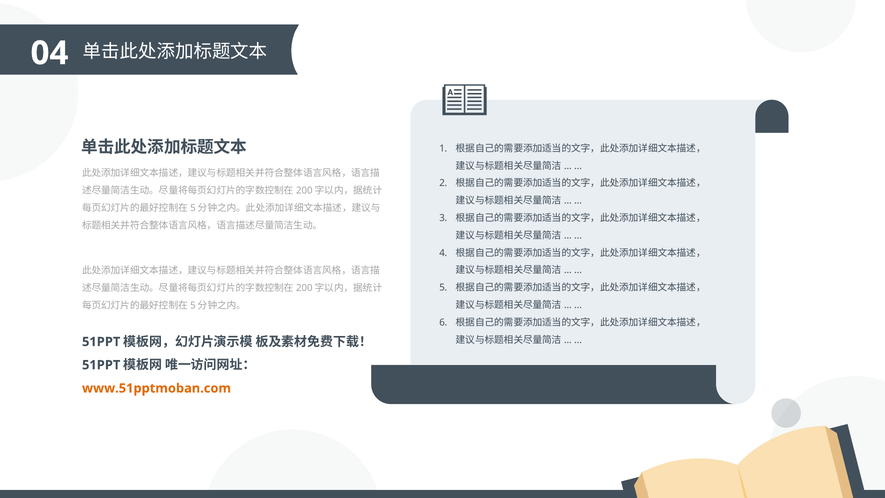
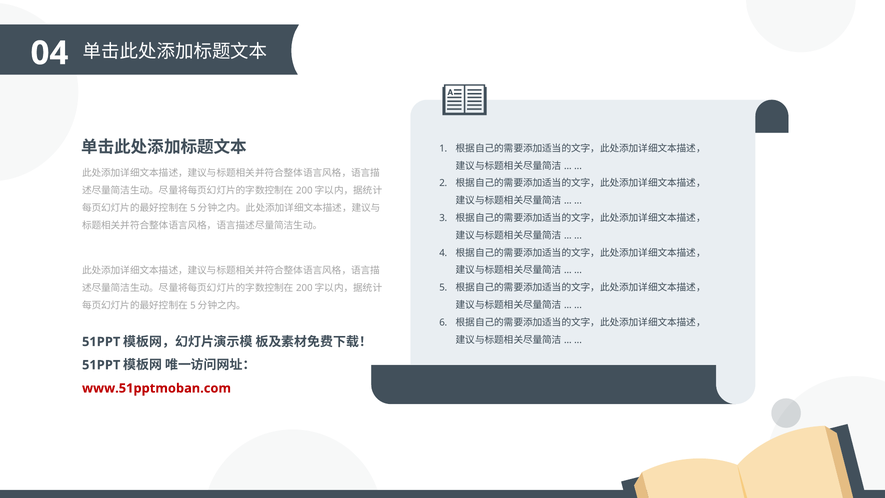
www.51pptmoban.com colour: orange -> red
